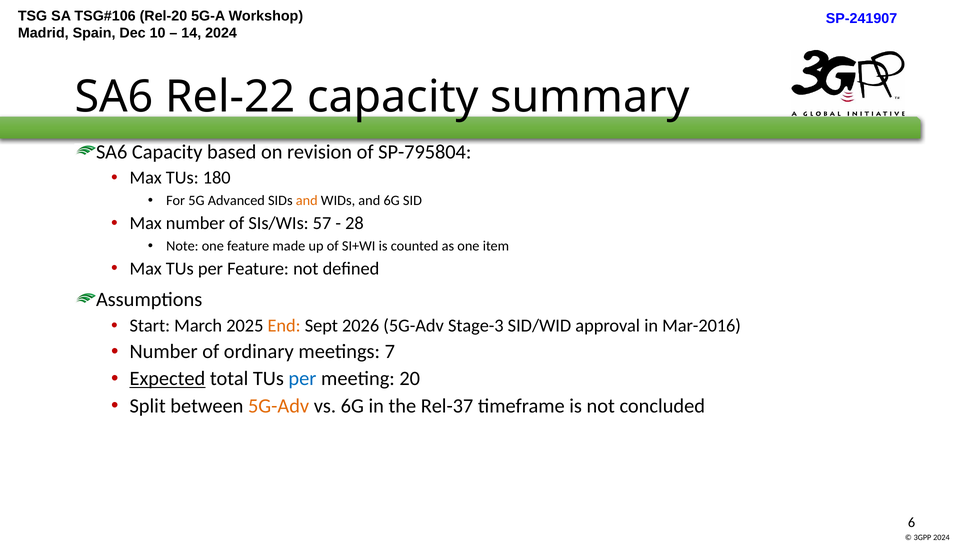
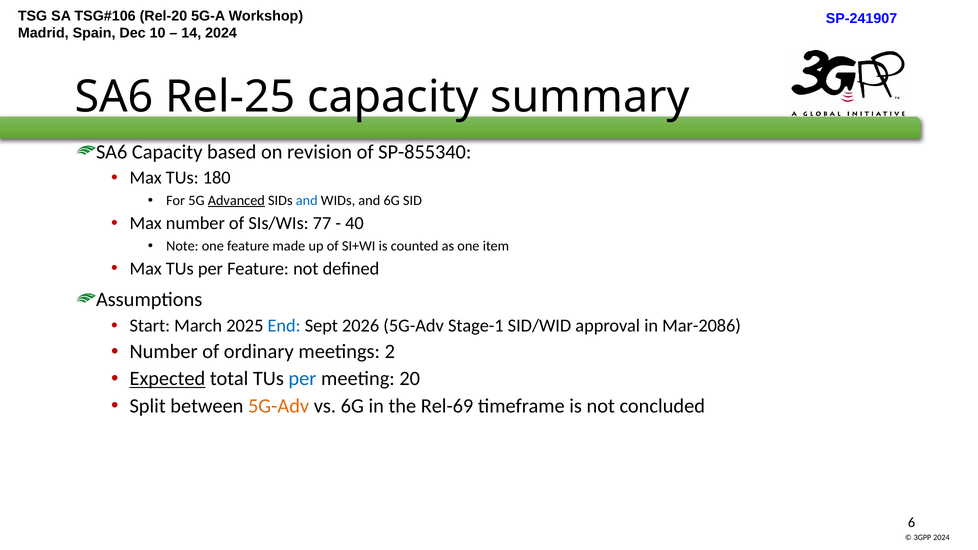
Rel-22: Rel-22 -> Rel-25
SP-795804: SP-795804 -> SP-855340
Advanced underline: none -> present
and at (307, 201) colour: orange -> blue
57: 57 -> 77
28: 28 -> 40
End colour: orange -> blue
Stage-3: Stage-3 -> Stage-1
Mar-2016: Mar-2016 -> Mar-2086
7: 7 -> 2
Rel-37: Rel-37 -> Rel-69
